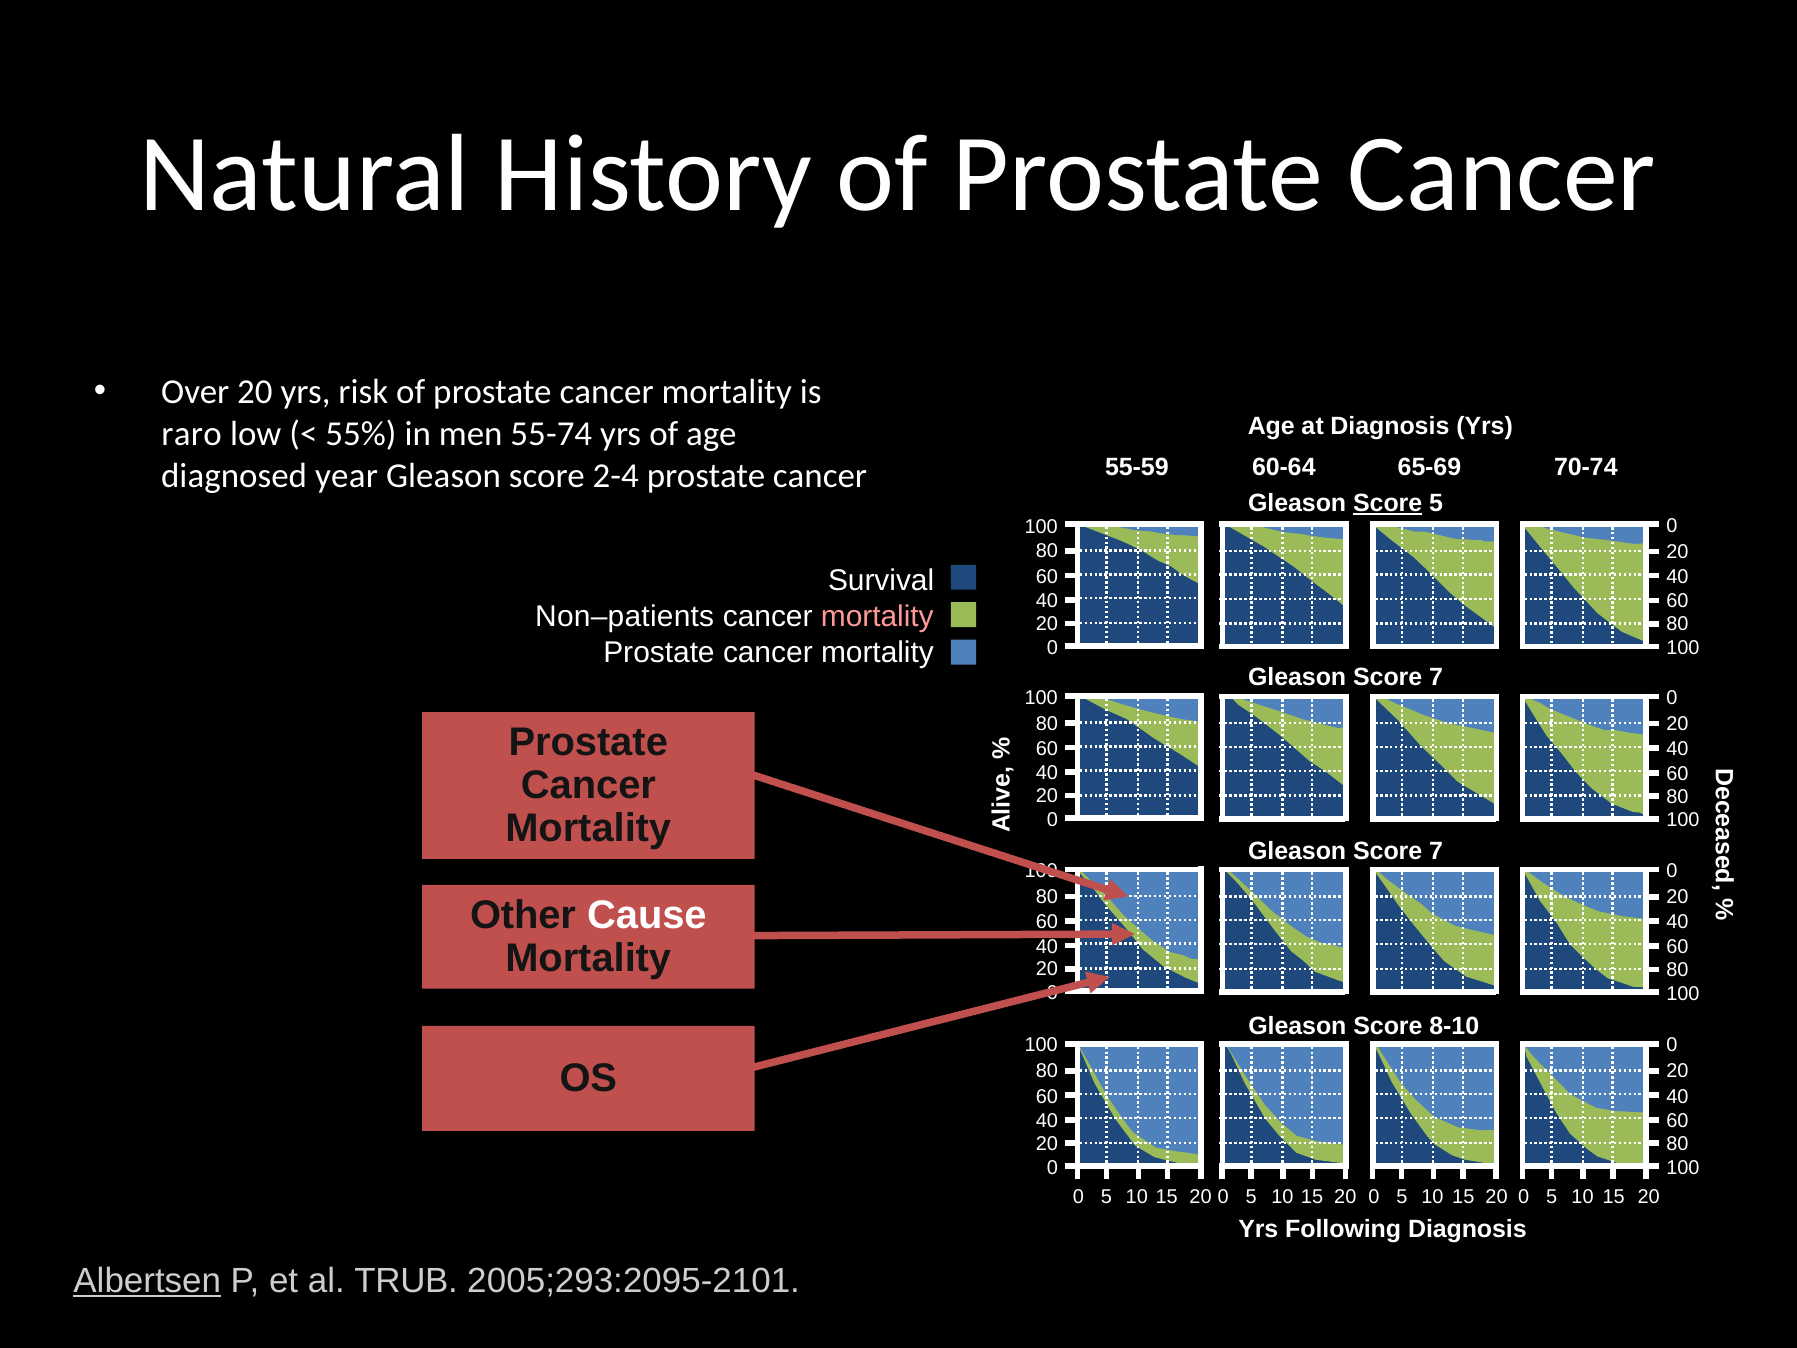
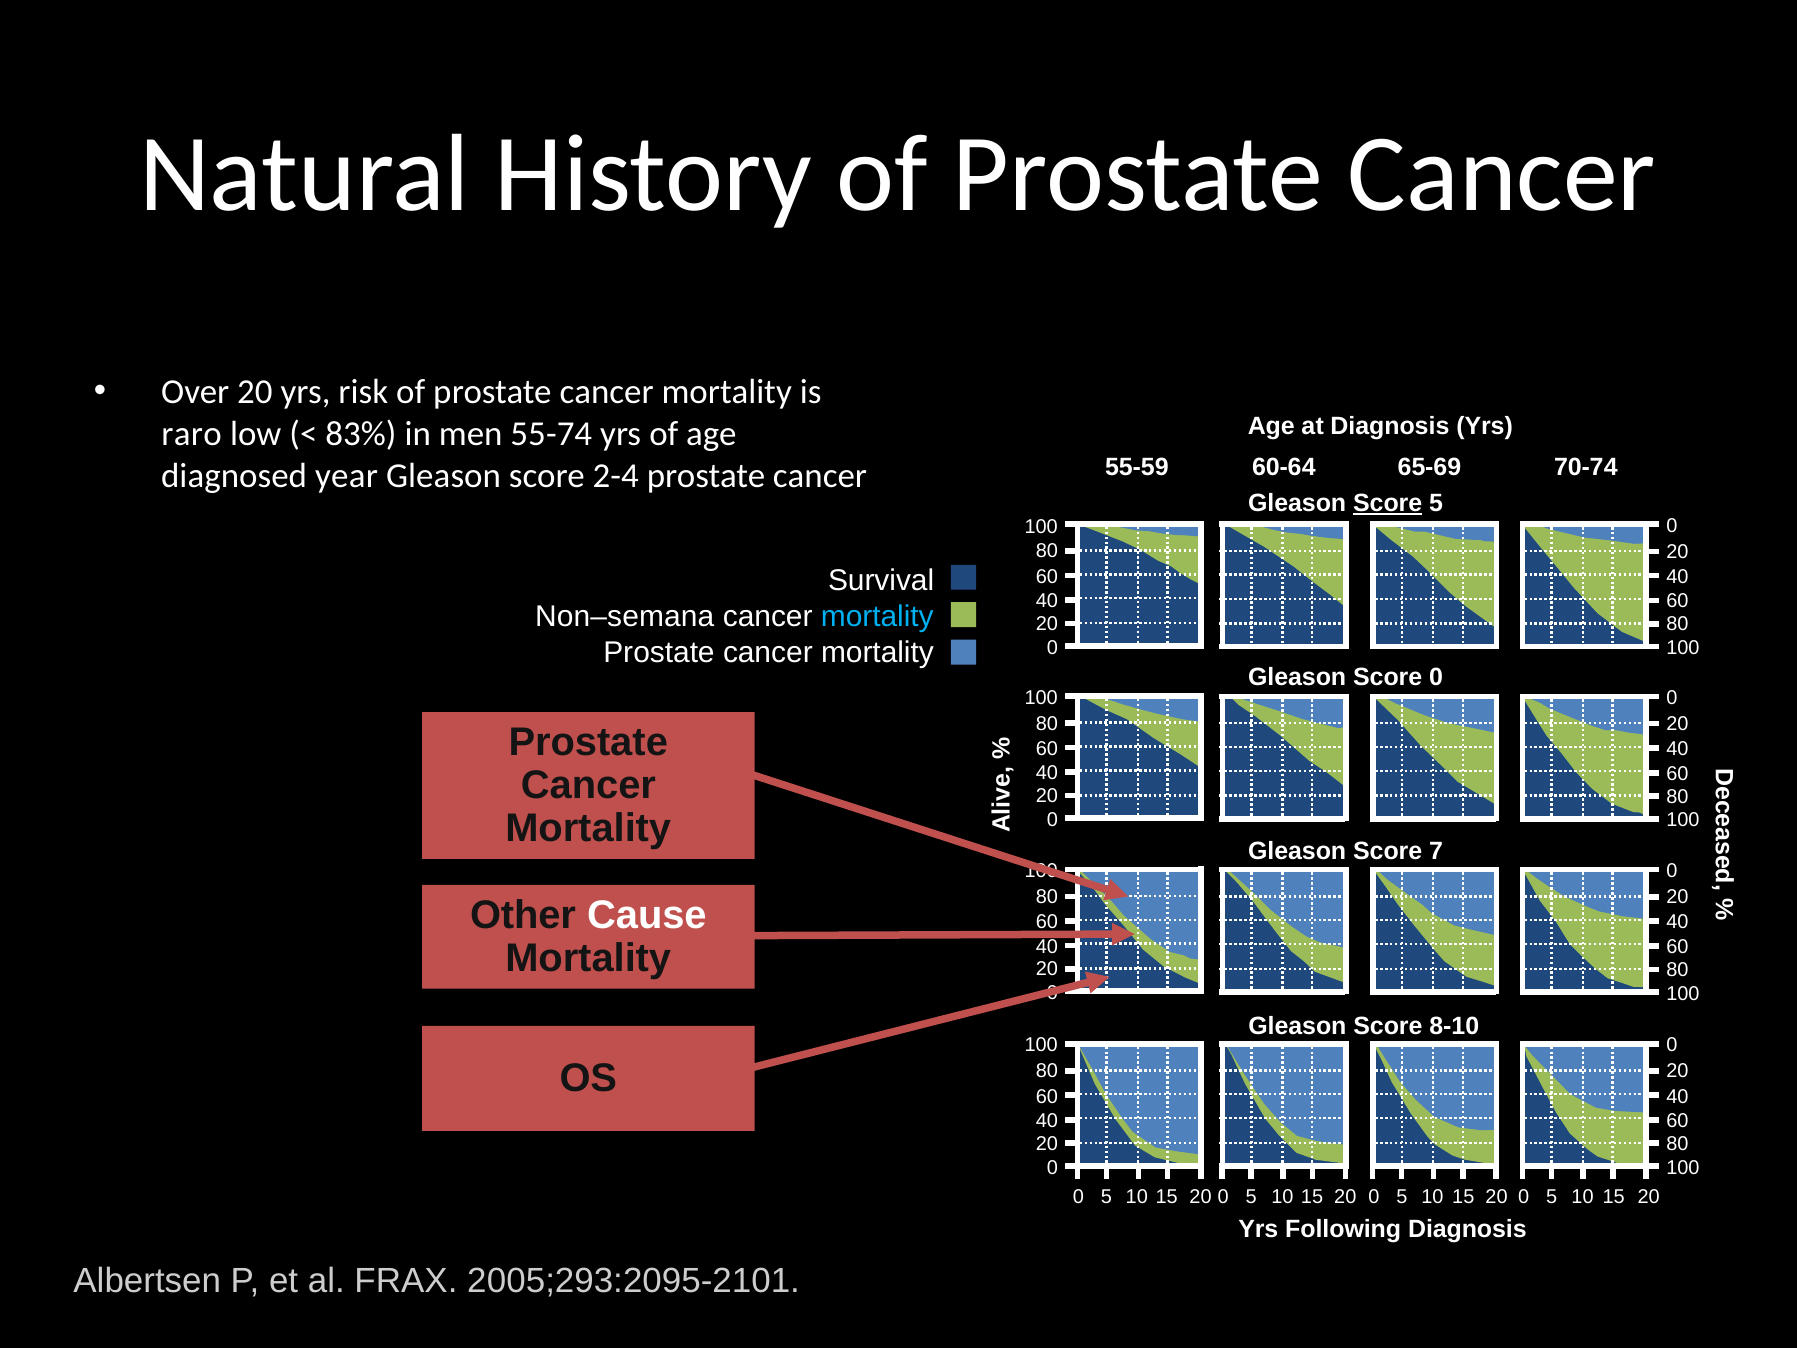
55%: 55% -> 83%
Non–patients: Non–patients -> Non–semana
mortality at (877, 616) colour: pink -> light blue
7 at (1436, 677): 7 -> 0
Albertsen underline: present -> none
TRUB: TRUB -> FRAX
